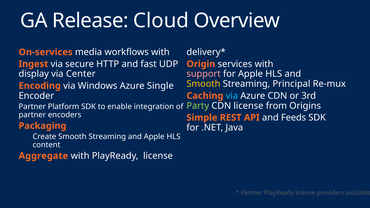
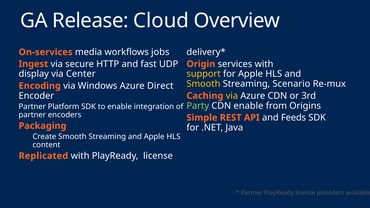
workflows with: with -> jobs
support colour: pink -> yellow
Principal: Principal -> Scenario
Single: Single -> Direct
via at (232, 96) colour: light blue -> yellow
CDN license: license -> enable
Aggregate: Aggregate -> Replicated
